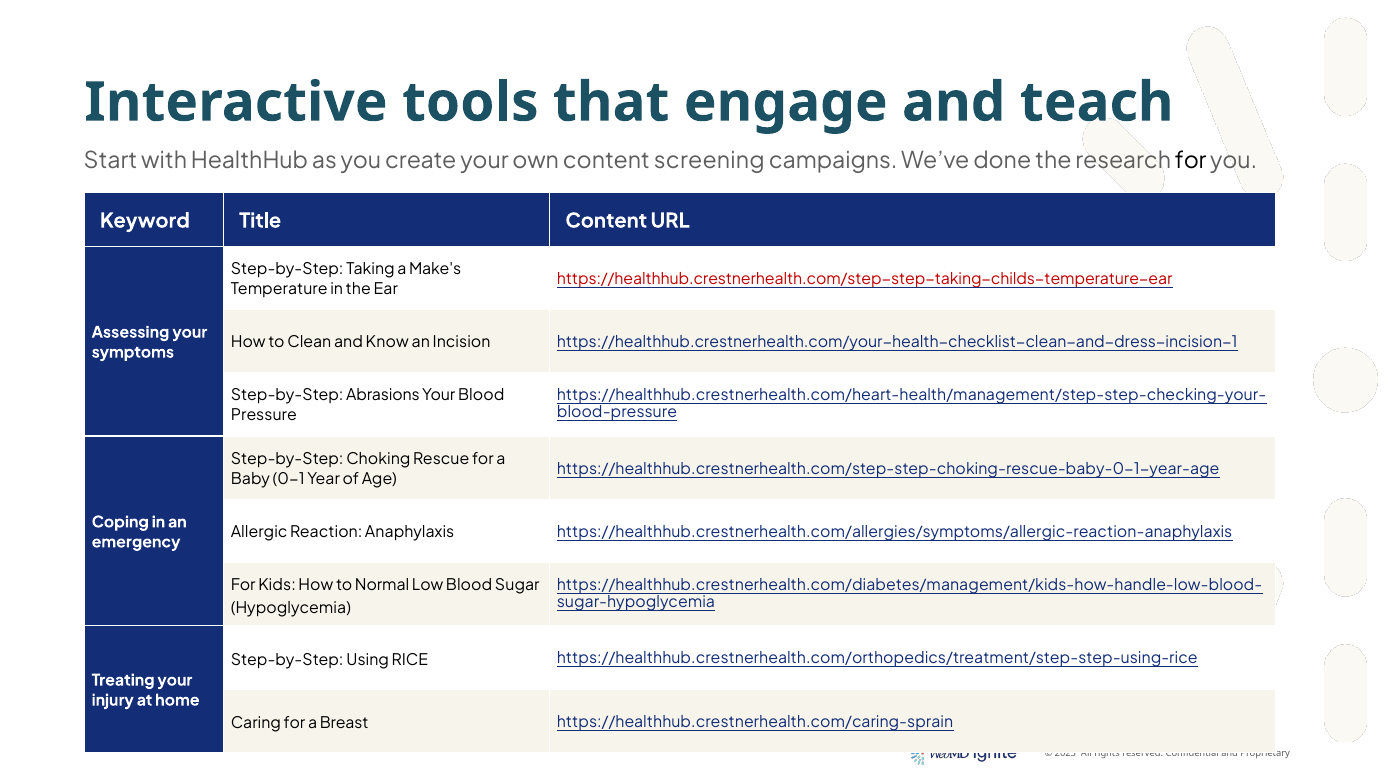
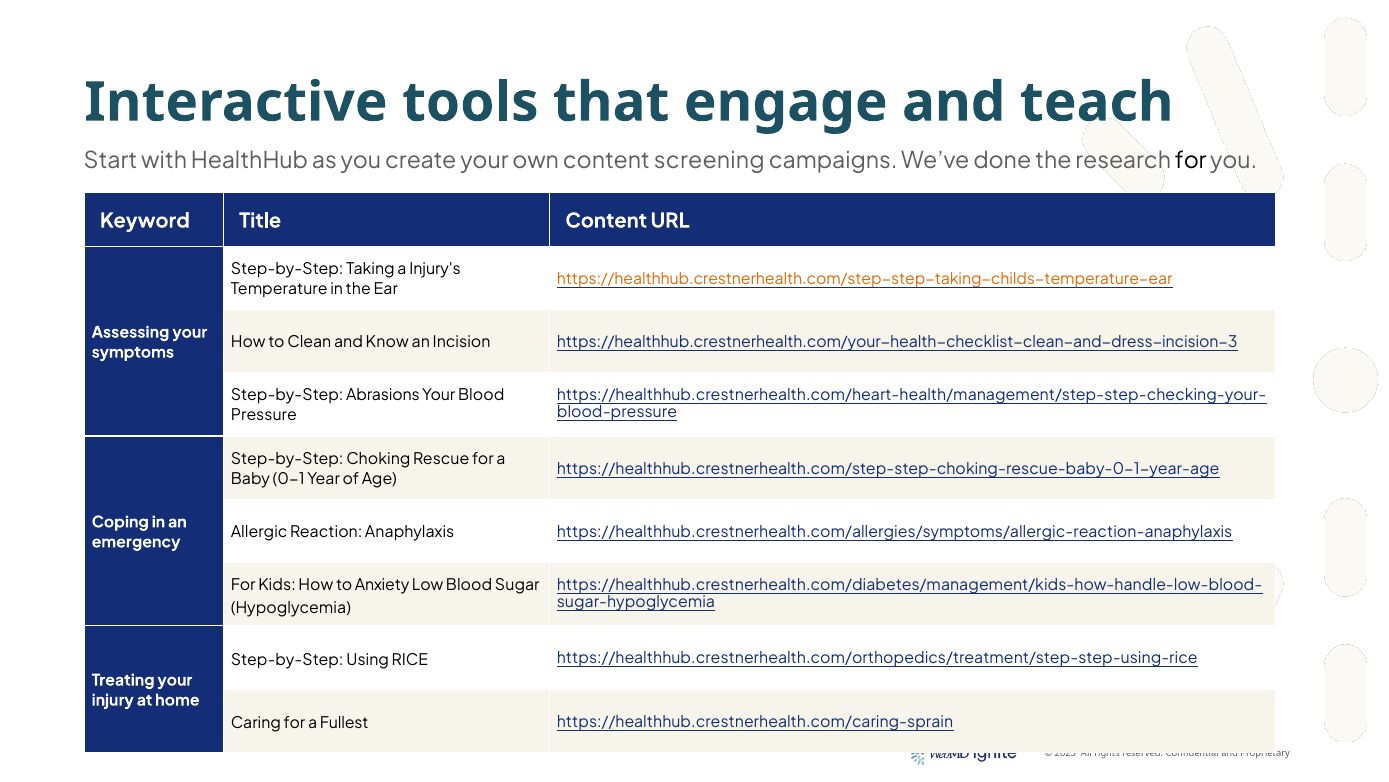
Make's: Make's -> Injury's
https://healthhub.crestnerhealth.com/step-step-taking-childs-temperature-ear colour: red -> orange
https://healthhub.crestnerhealth.com/your-health-checklist-clean-and-dress-incision-1: https://healthhub.crestnerhealth.com/your-health-checklist-clean-and-dress-incision-1 -> https://healthhub.crestnerhealth.com/your-health-checklist-clean-and-dress-incision-3
Normal: Normal -> Anxiety
Breast: Breast -> Fullest
